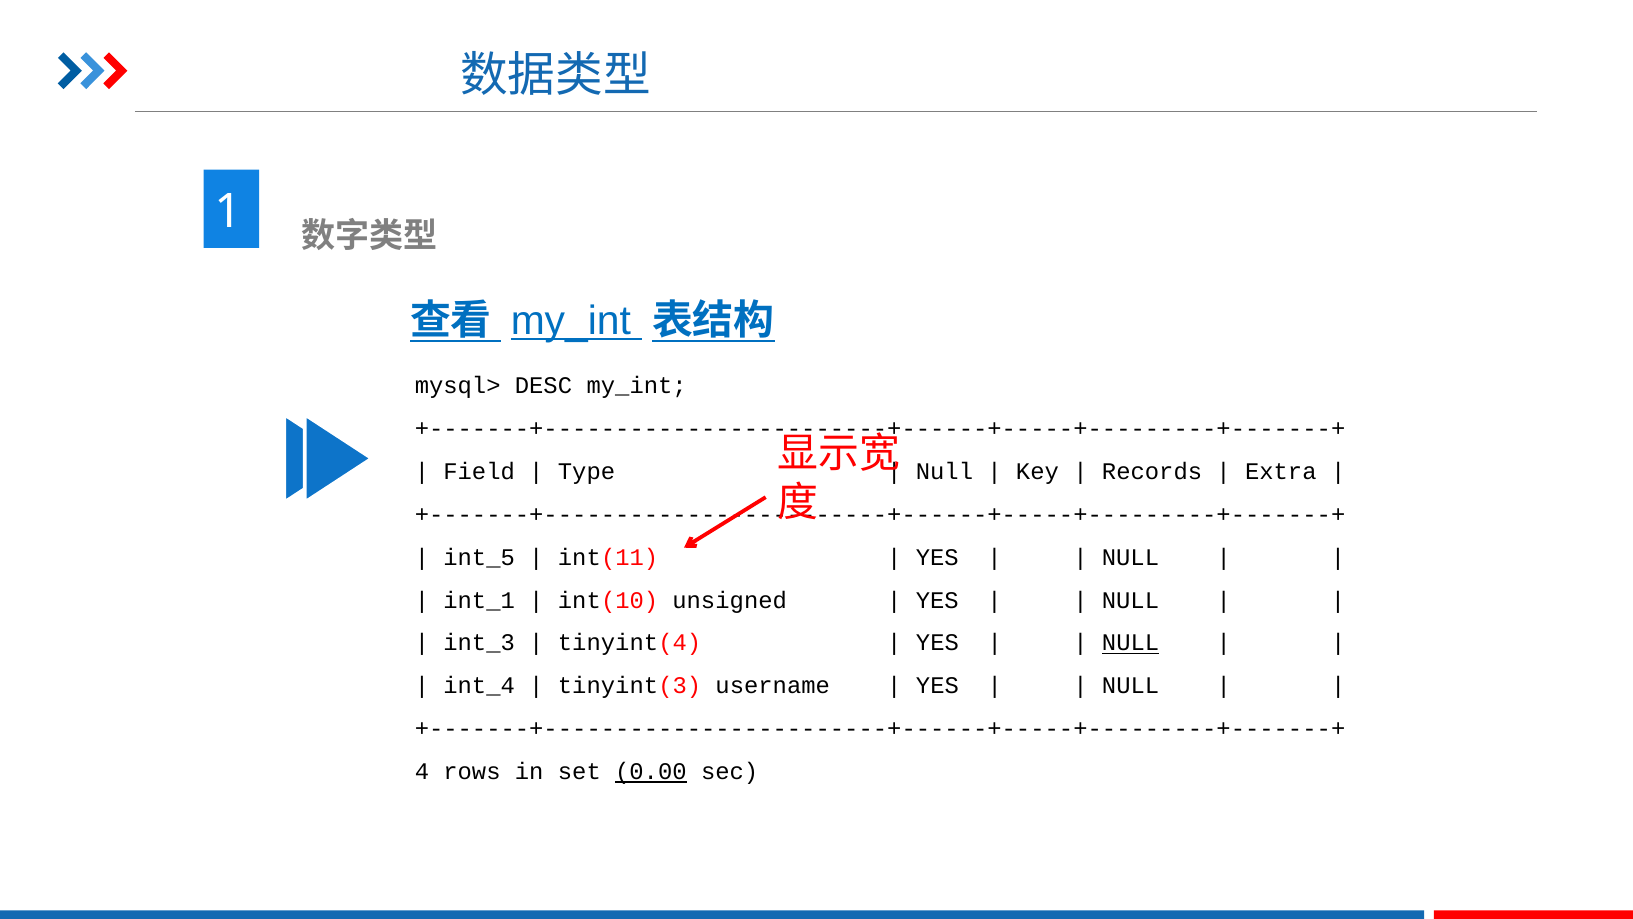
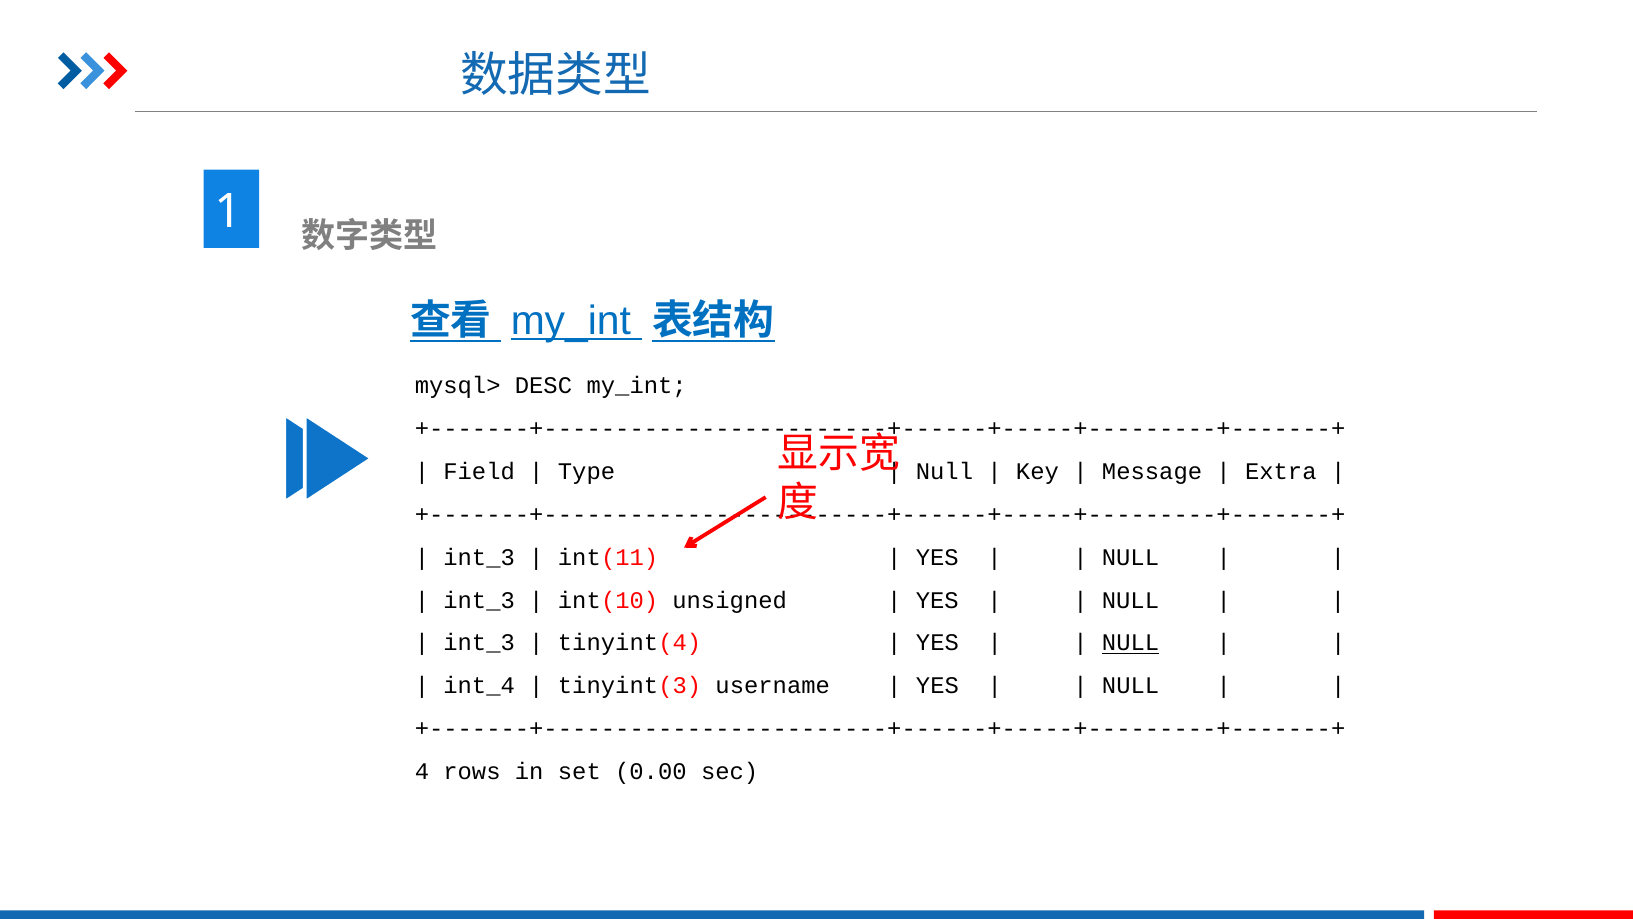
Records: Records -> Message
int_5 at (479, 557): int_5 -> int_3
int_1 at (479, 600): int_1 -> int_3
0.00 underline: present -> none
